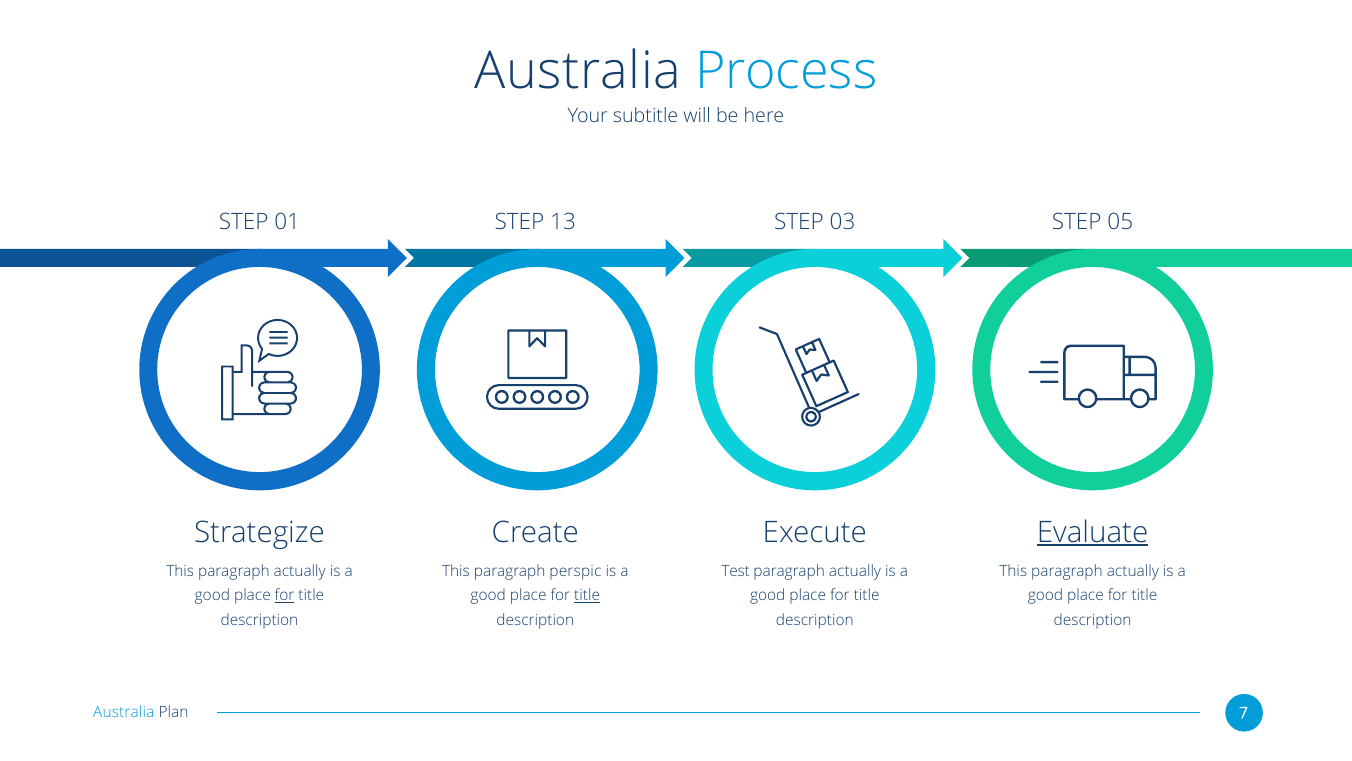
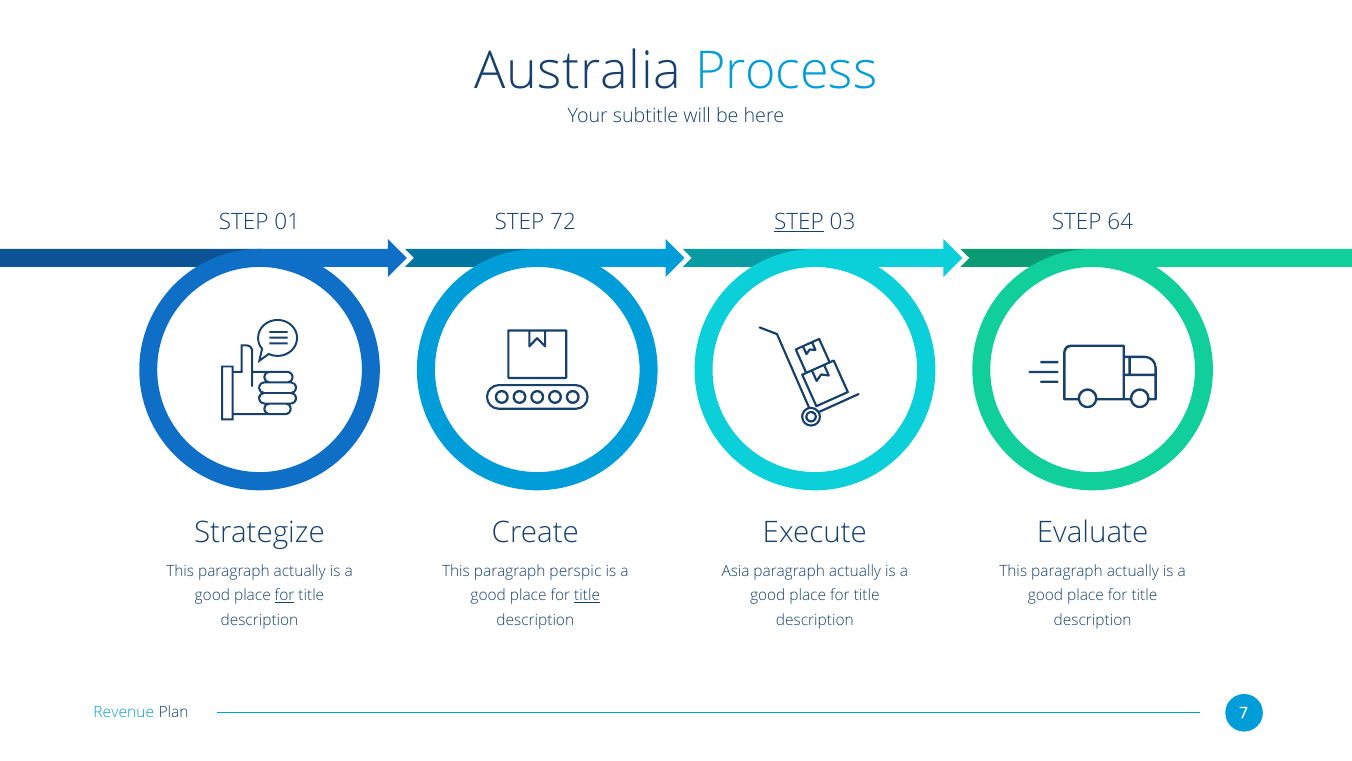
13: 13 -> 72
STEP at (799, 222) underline: none -> present
05: 05 -> 64
Evaluate underline: present -> none
Test: Test -> Asia
Australia at (124, 712): Australia -> Revenue
